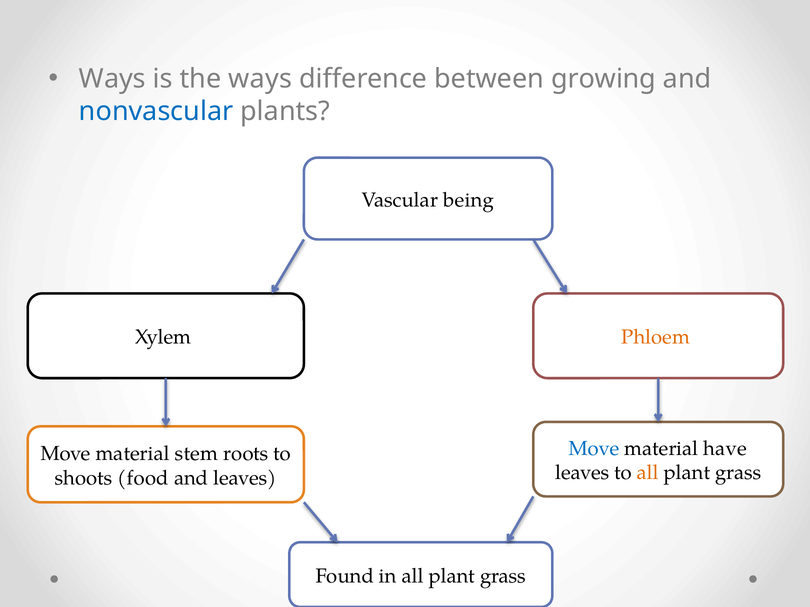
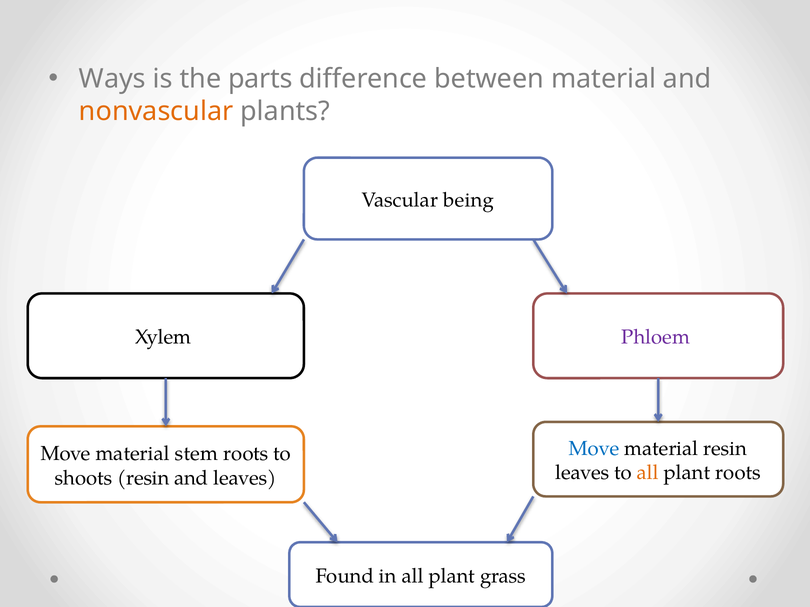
the ways: ways -> parts
between growing: growing -> material
nonvascular colour: blue -> orange
Phloem colour: orange -> purple
material have: have -> resin
grass at (738, 473): grass -> roots
shoots food: food -> resin
